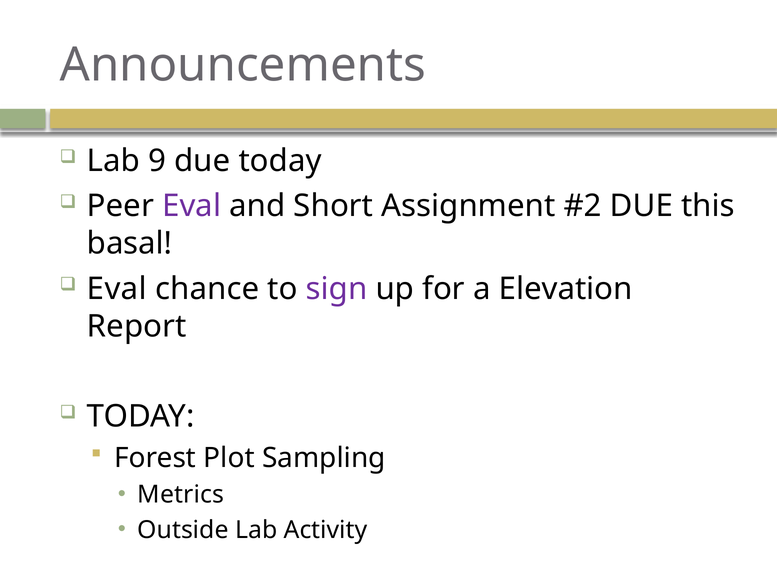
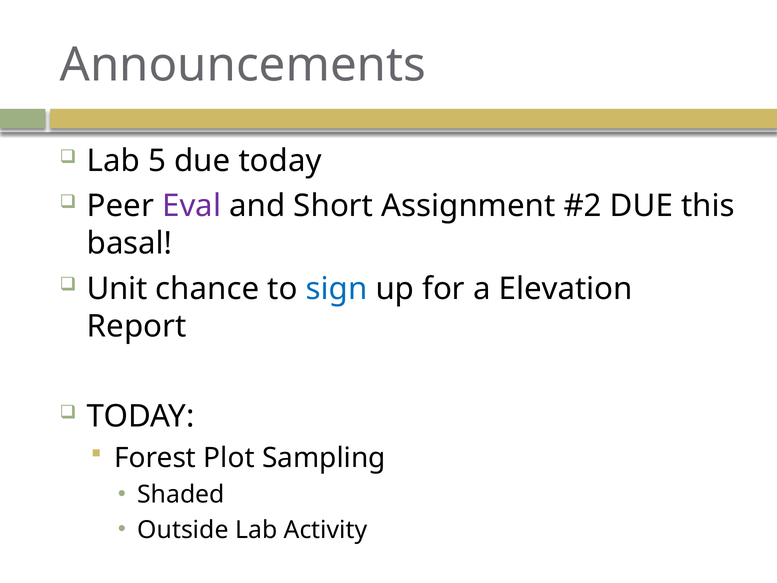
9: 9 -> 5
Eval at (117, 289): Eval -> Unit
sign colour: purple -> blue
Metrics: Metrics -> Shaded
